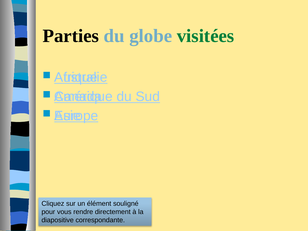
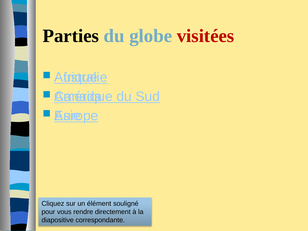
visitées colour: green -> red
